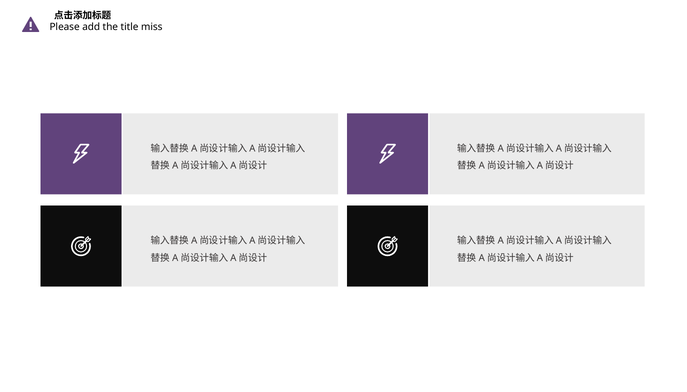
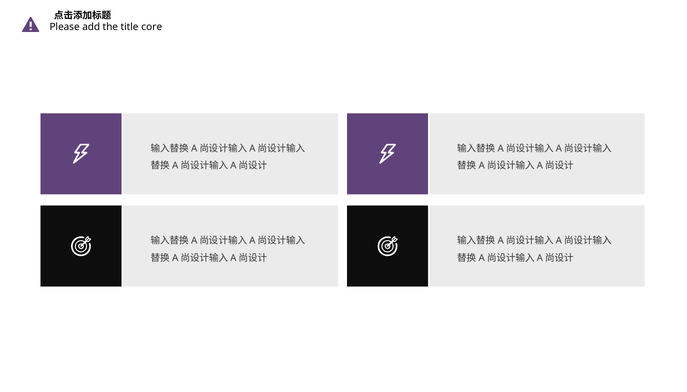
miss: miss -> core
